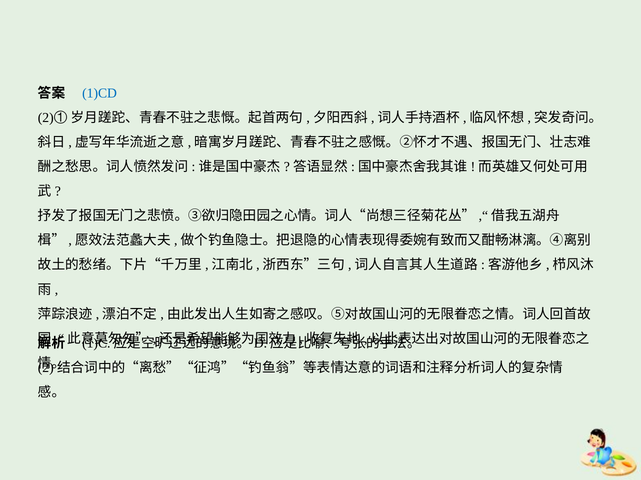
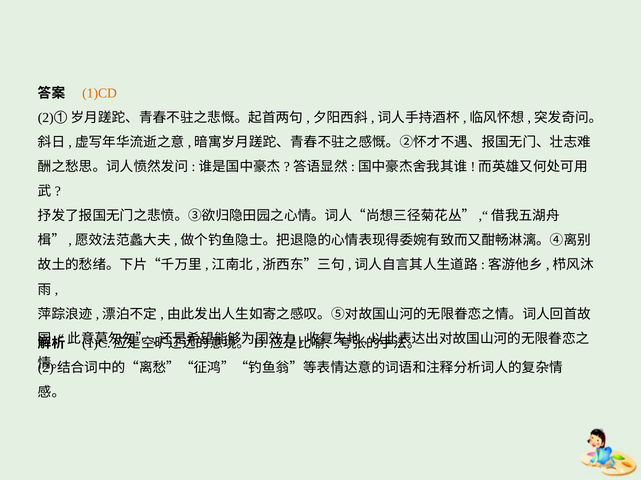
1)CD colour: blue -> orange
